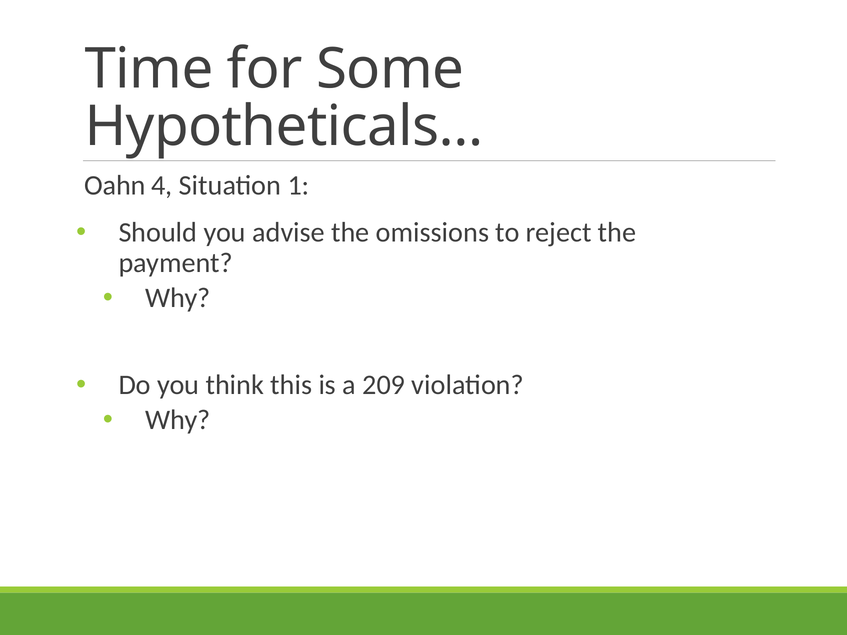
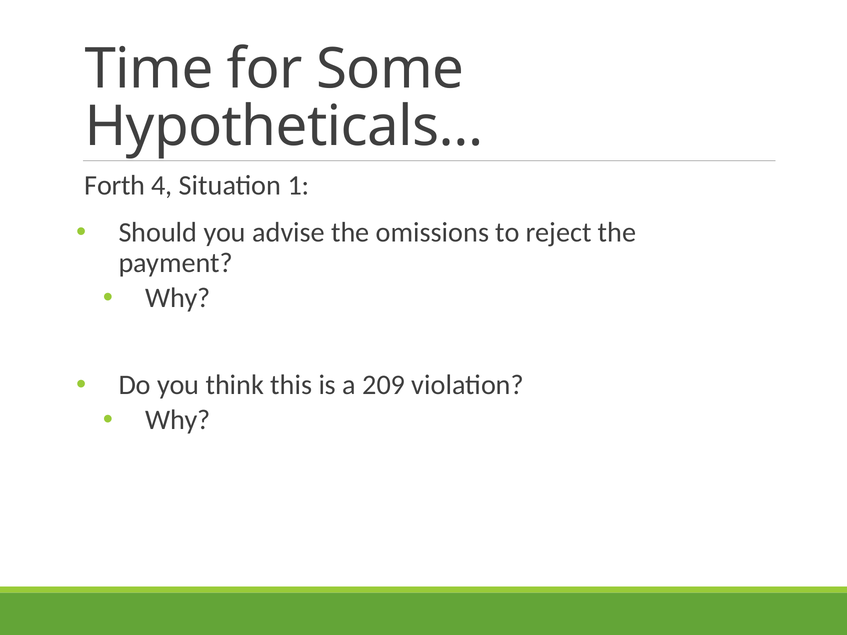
Oahn: Oahn -> Forth
